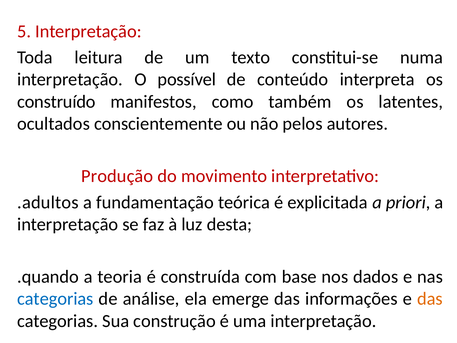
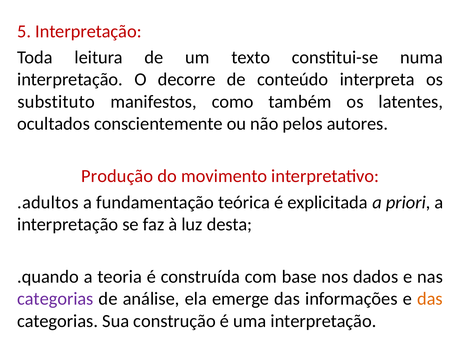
possível: possível -> decorre
construído: construído -> substituto
categorias at (55, 299) colour: blue -> purple
